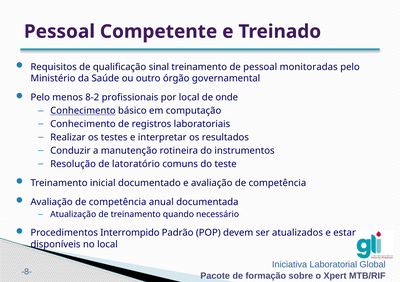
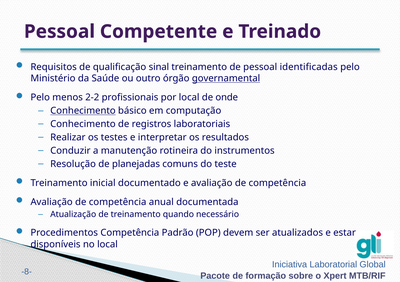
monitoradas: monitoradas -> identificadas
governamental underline: none -> present
8-2: 8-2 -> 2-2
latoratório: latoratório -> planejadas
Procedimentos Interrompido: Interrompido -> Competência
